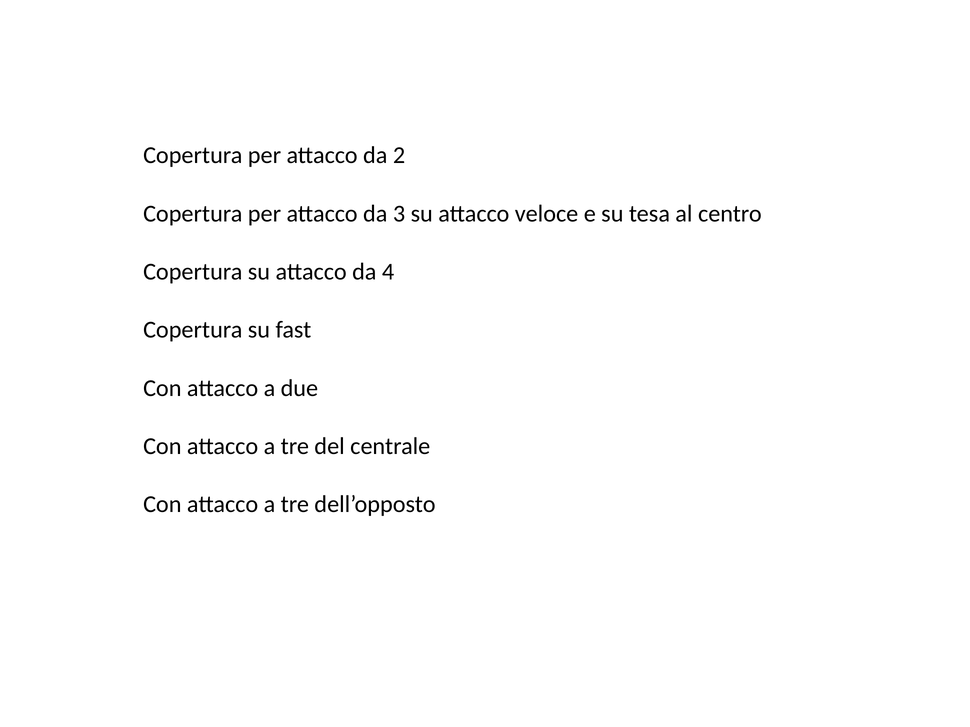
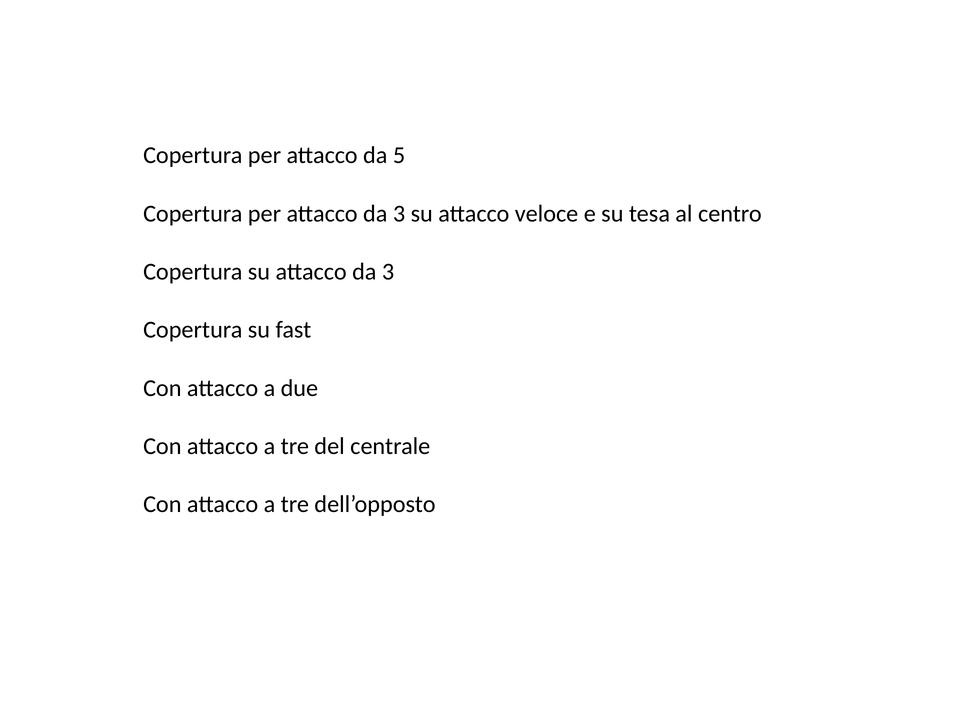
2: 2 -> 5
su attacco da 4: 4 -> 3
